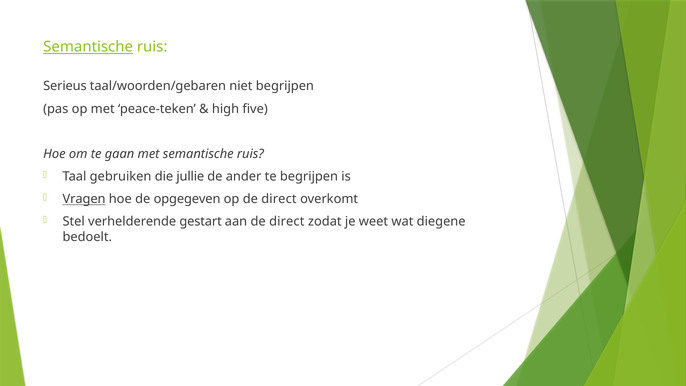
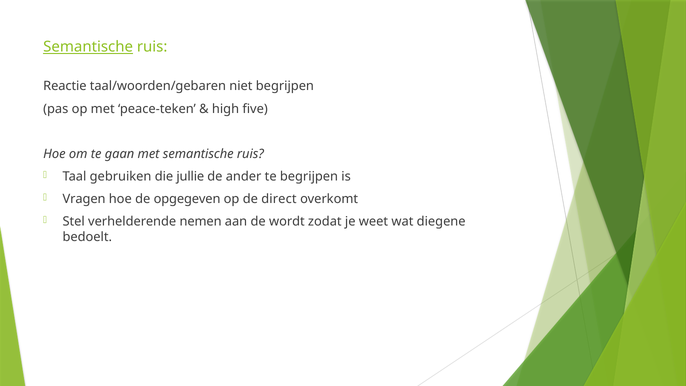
Serieus: Serieus -> Reactie
Vragen underline: present -> none
gestart: gestart -> nemen
aan de direct: direct -> wordt
